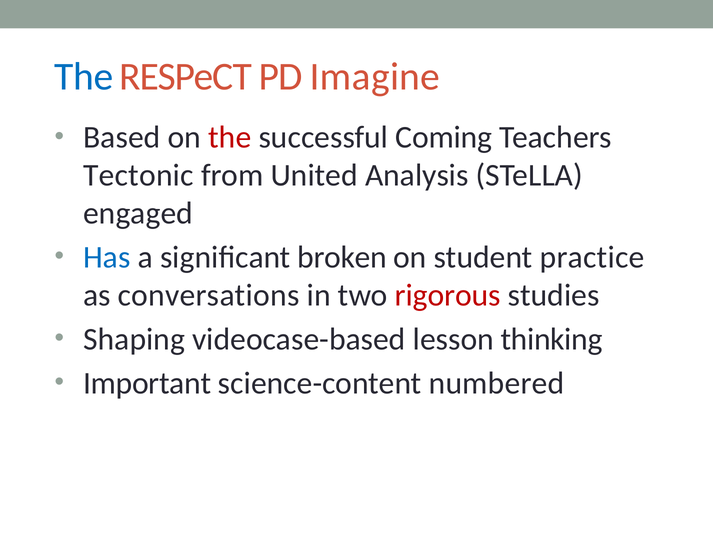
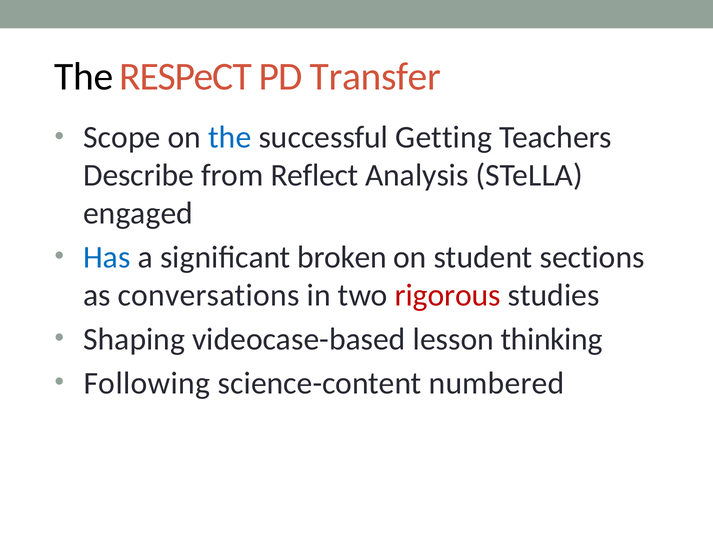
The at (84, 77) colour: blue -> black
Imagine: Imagine -> Transfer
Based: Based -> Scope
the at (230, 138) colour: red -> blue
Coming: Coming -> Getting
Tectonic: Tectonic -> Describe
United: United -> Reflect
practice: practice -> sections
Important: Important -> Following
